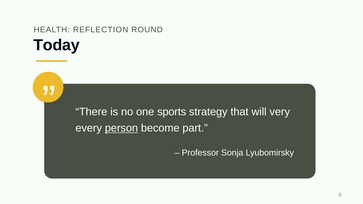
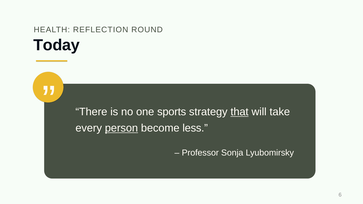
that underline: none -> present
very: very -> take
part: part -> less
